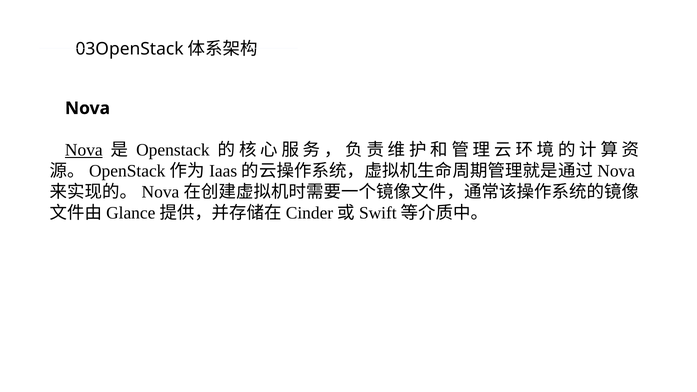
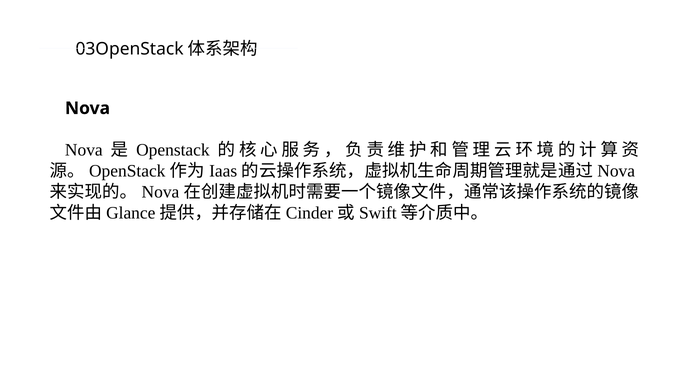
Nova at (84, 150) underline: present -> none
